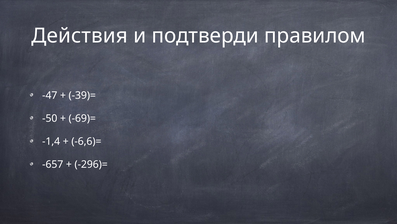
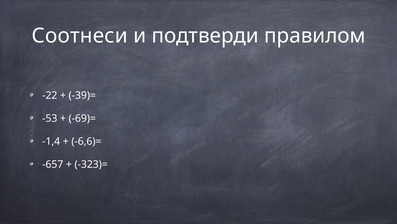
Действия: Действия -> Соотнеси
-47: -47 -> -22
-50: -50 -> -53
-296)=: -296)= -> -323)=
